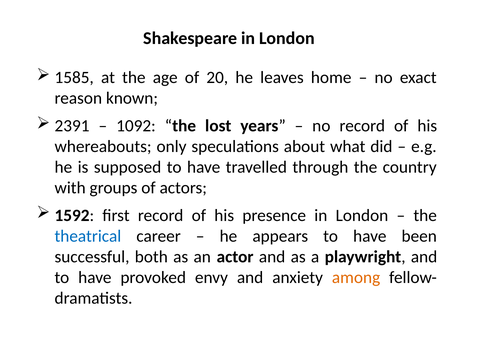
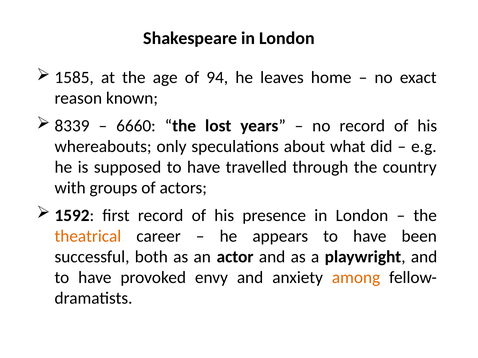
20: 20 -> 94
2391: 2391 -> 8339
1092: 1092 -> 6660
theatrical colour: blue -> orange
